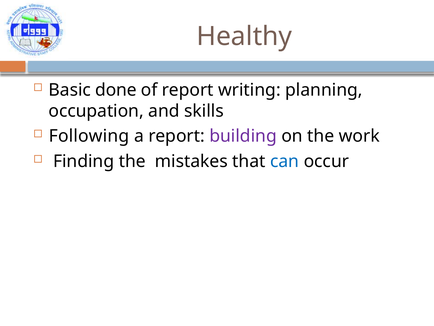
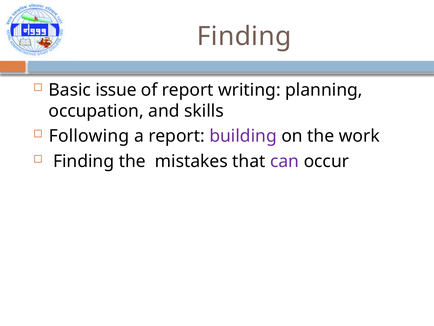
Healthy at (244, 36): Healthy -> Finding
done: done -> issue
can colour: blue -> purple
